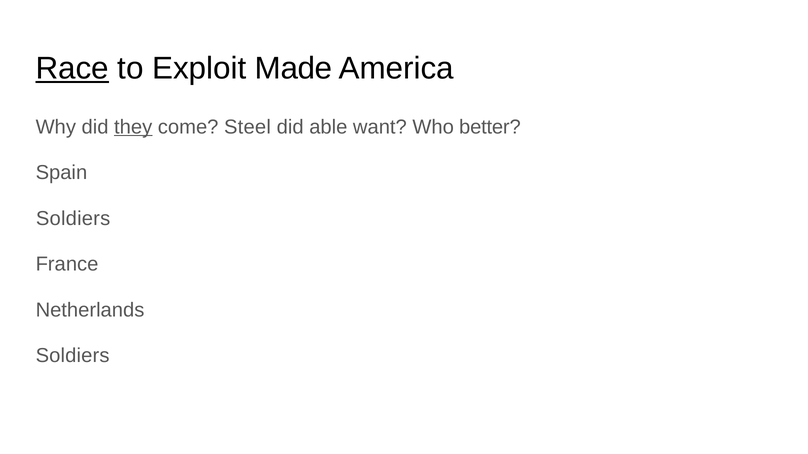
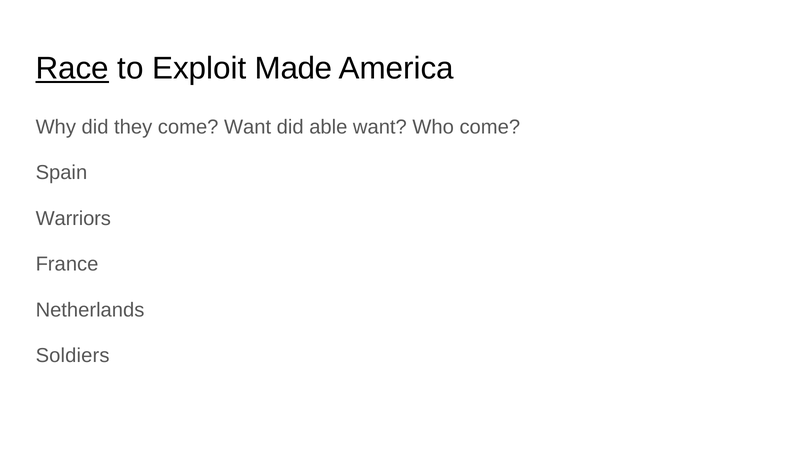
they underline: present -> none
come Steel: Steel -> Want
Who better: better -> come
Soldiers at (73, 219): Soldiers -> Warriors
